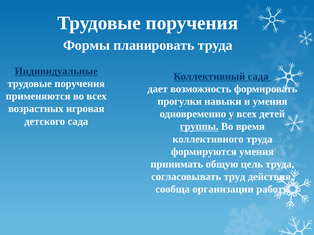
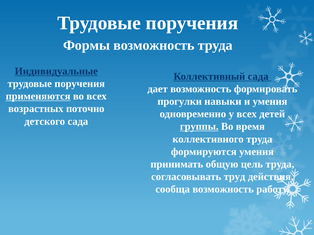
Формы планировать: планировать -> возможность
применяются underline: none -> present
игровая: игровая -> поточно
сообща организации: организации -> возможность
